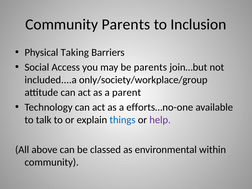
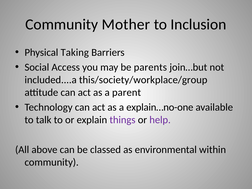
Community Parents: Parents -> Mother
only/society/workplace/group: only/society/workplace/group -> this/society/workplace/group
efforts…no-one: efforts…no-one -> explain…no-one
things colour: blue -> purple
